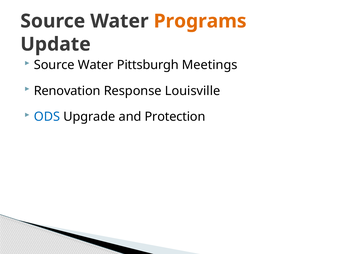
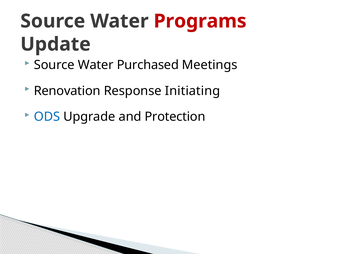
Programs colour: orange -> red
Pittsburgh: Pittsburgh -> Purchased
Louisville: Louisville -> Initiating
